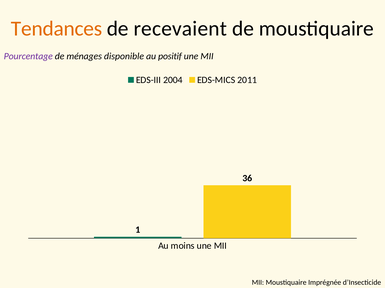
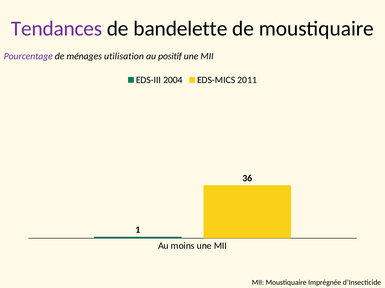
Tendances colour: orange -> purple
recevaient: recevaient -> bandelette
disponible: disponible -> utilisation
